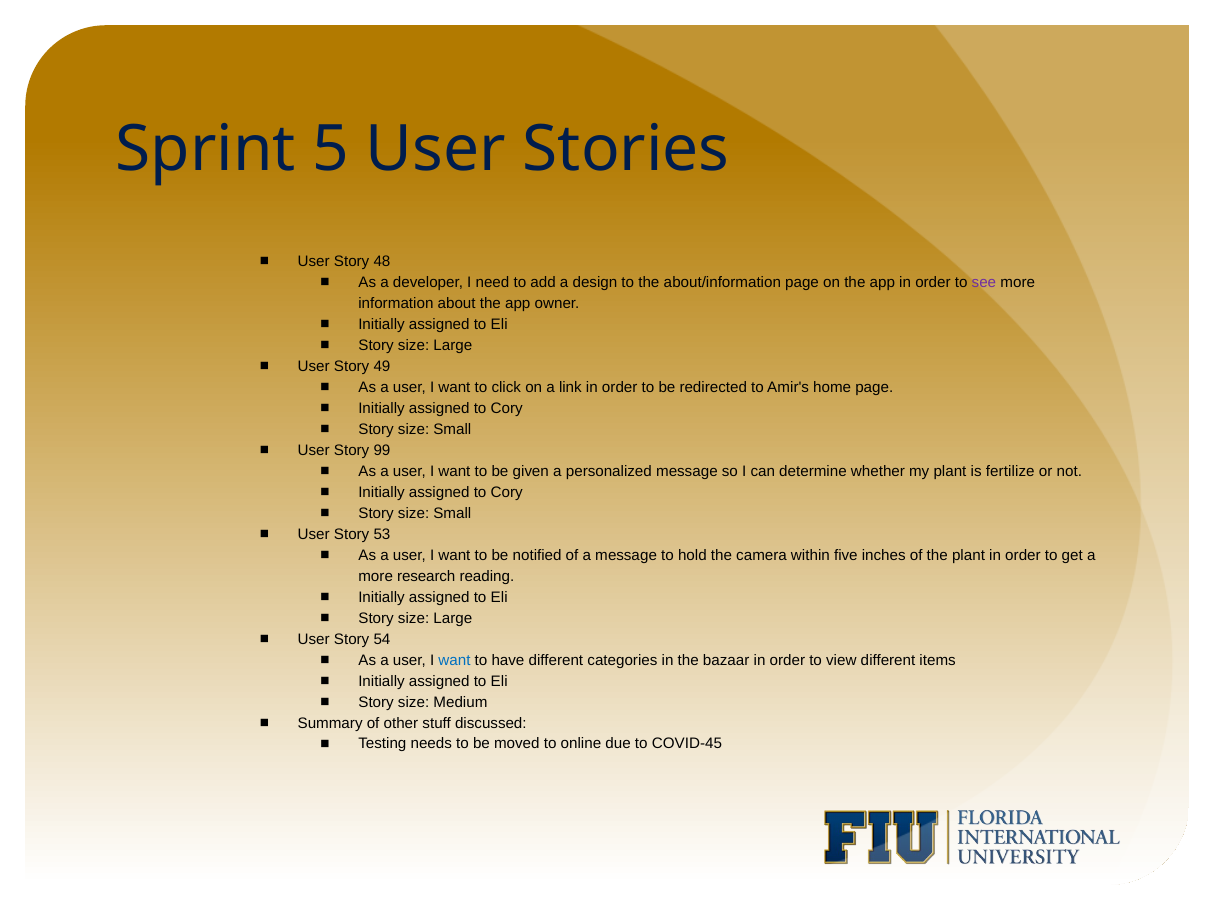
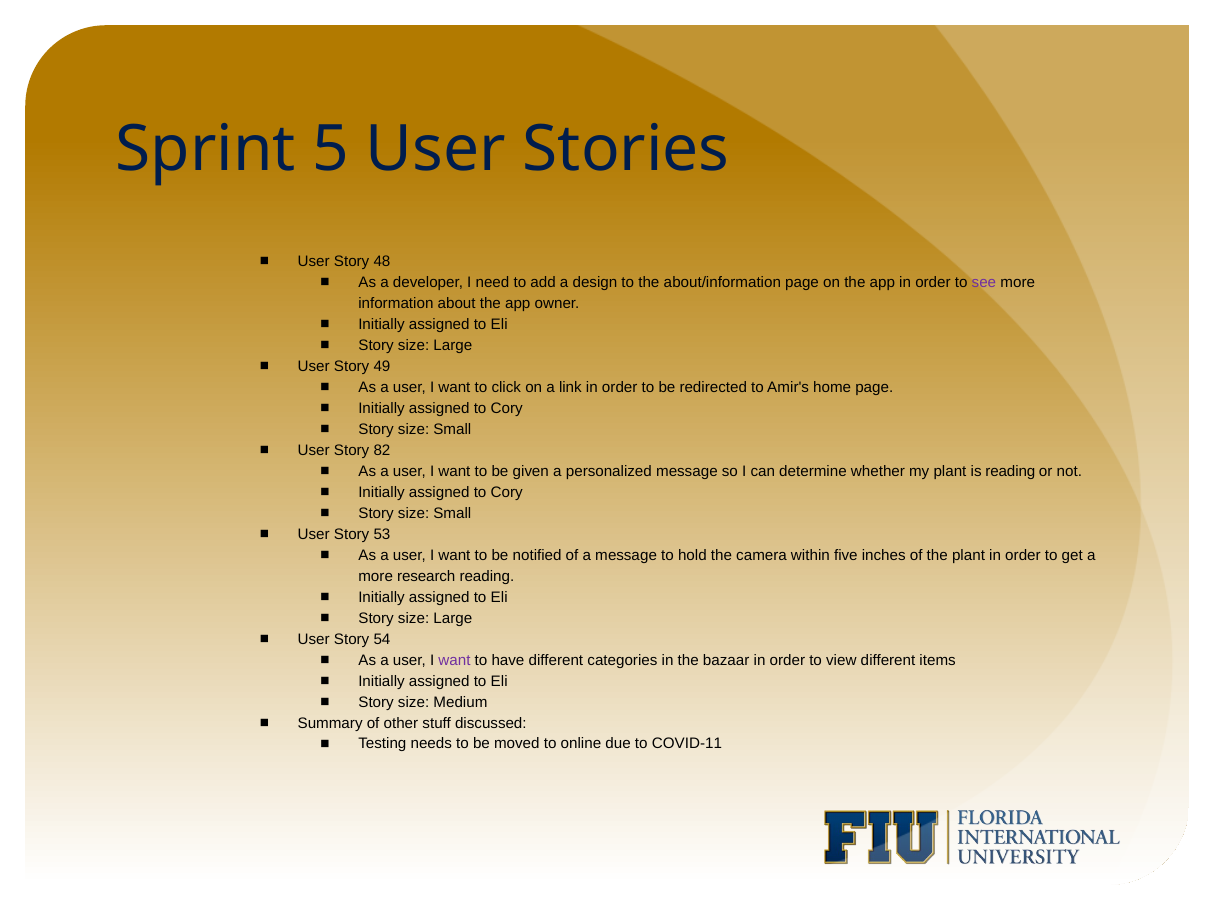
99: 99 -> 82
is fertilize: fertilize -> reading
want at (454, 660) colour: blue -> purple
COVID-45: COVID-45 -> COVID-11
